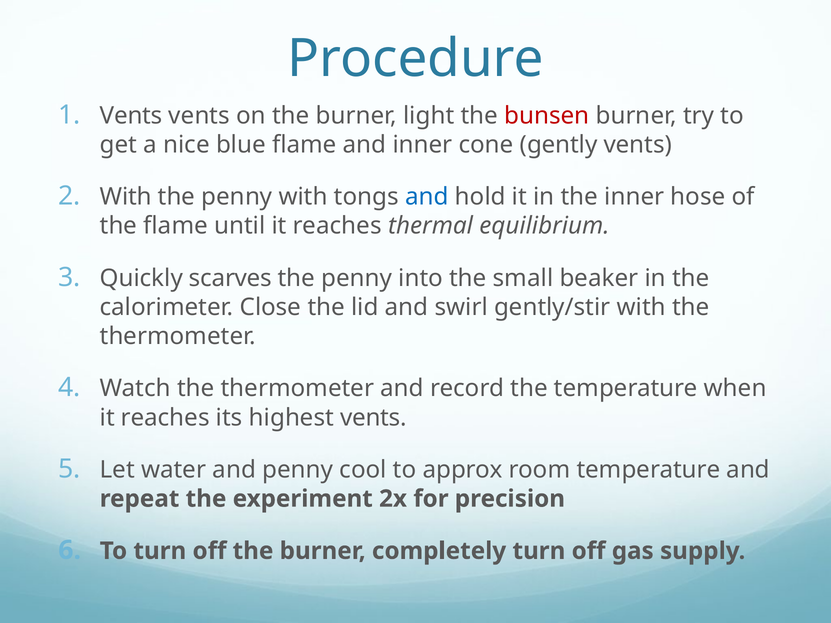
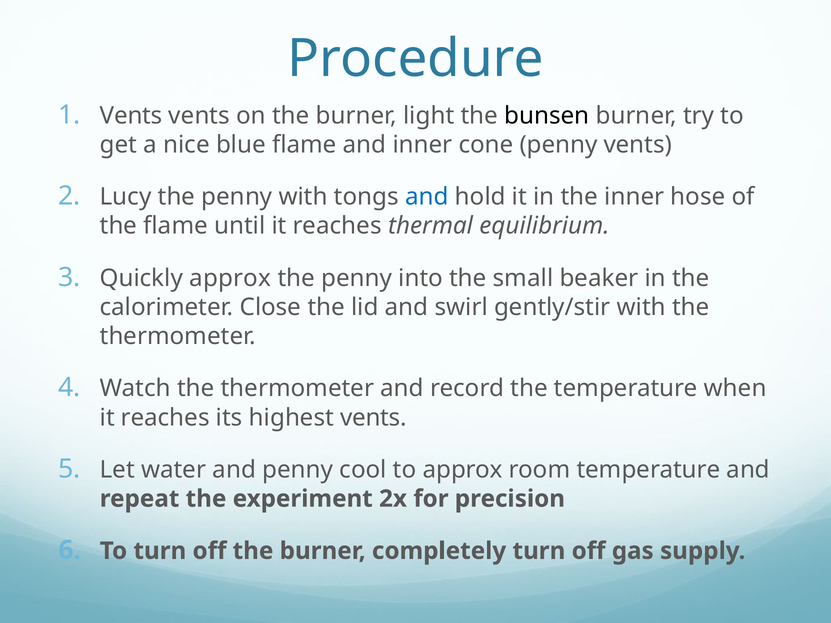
bunsen colour: red -> black
cone gently: gently -> penny
With at (126, 197): With -> Lucy
Quickly scarves: scarves -> approx
